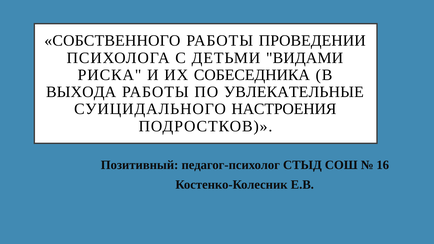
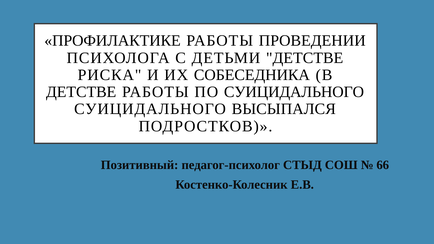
СОБСТВЕННОГО: СОБСТВЕННОГО -> ПРОФИЛАКТИКЕ
ДЕТЬМИ ВИДАМИ: ВИДАМИ -> ДЕТСТВЕ
ВЫХОДА at (81, 92): ВЫХОДА -> ДЕТСТВЕ
ПО УВЛЕКАТЕЛЬНЫЕ: УВЛЕКАТЕЛЬНЫЕ -> СУИЦИДАЛЬНОГО
НАСТРОЕНИЯ: НАСТРОЕНИЯ -> ВЫСЫПАЛСЯ
16: 16 -> 66
